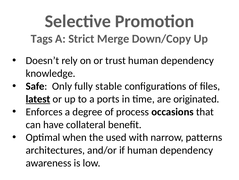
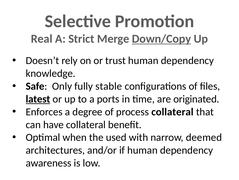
Tags: Tags -> Real
Down/Copy underline: none -> present
process occasions: occasions -> collateral
patterns: patterns -> deemed
